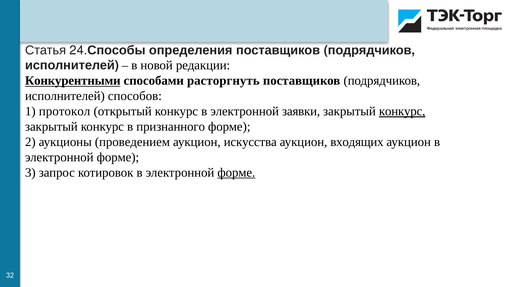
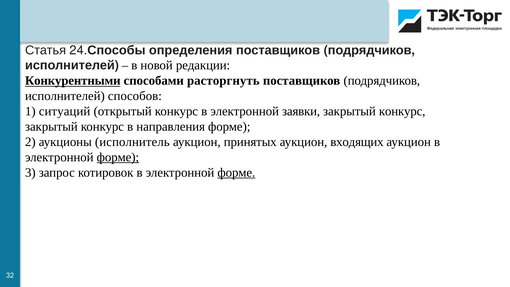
протокол: протокол -> ситуаций
конкурс at (402, 111) underline: present -> none
признанного: признанного -> направления
проведением: проведением -> исполнитель
искусства: искусства -> принятых
форме at (118, 157) underline: none -> present
